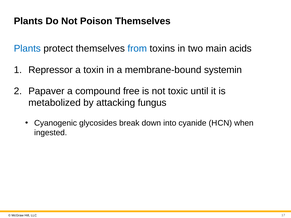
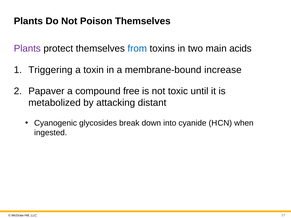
Plants at (27, 49) colour: blue -> purple
Repressor: Repressor -> Triggering
systemin: systemin -> increase
fungus: fungus -> distant
